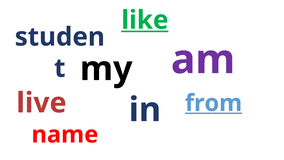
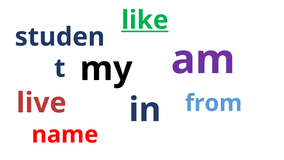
from underline: present -> none
